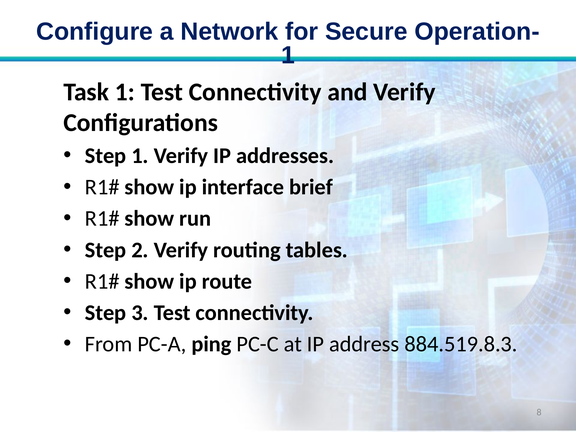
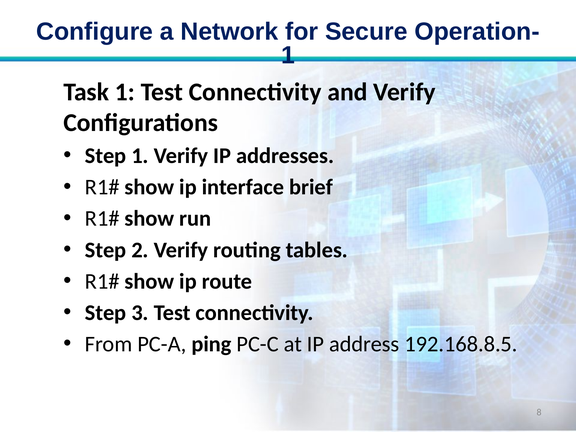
884.519.8.3: 884.519.8.3 -> 192.168.8.5
